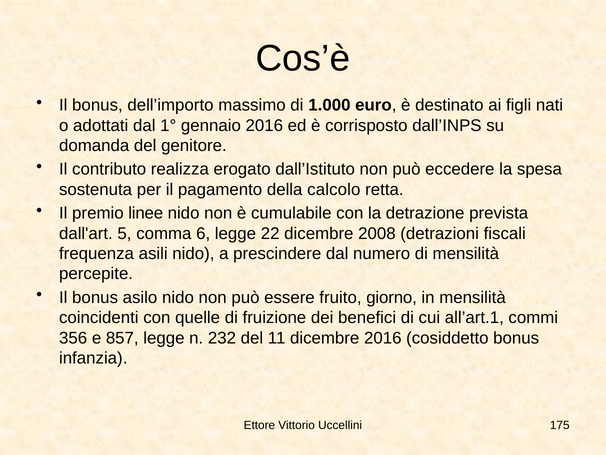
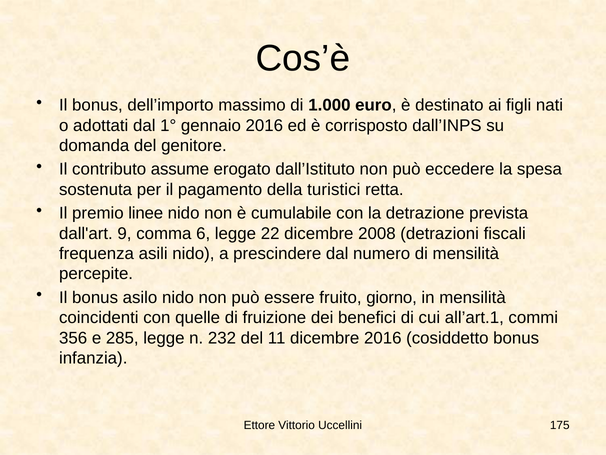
realizza: realizza -> assume
calcolo: calcolo -> turistici
5: 5 -> 9
857: 857 -> 285
